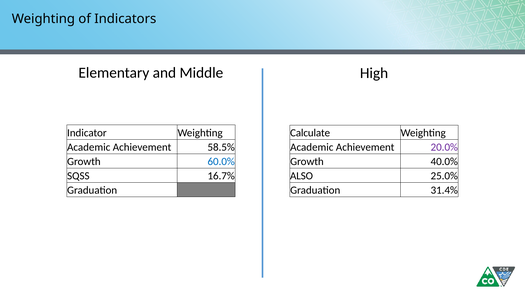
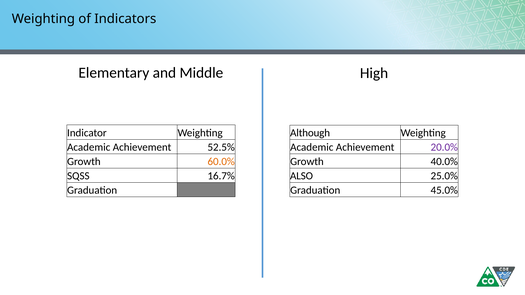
Calculate: Calculate -> Although
58.5%: 58.5% -> 52.5%
60.0% colour: blue -> orange
31.4%: 31.4% -> 45.0%
